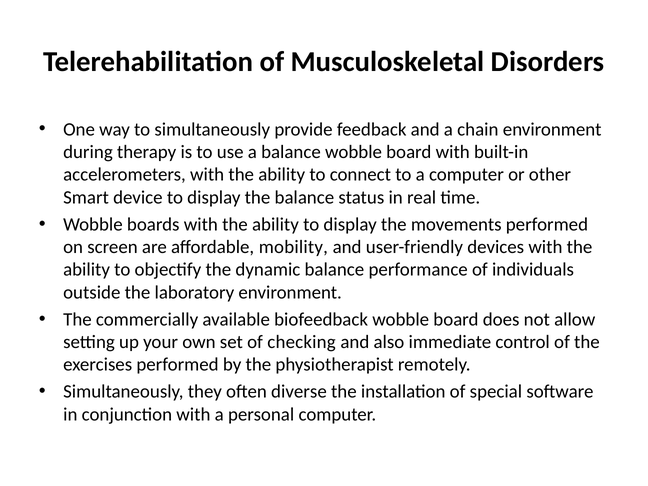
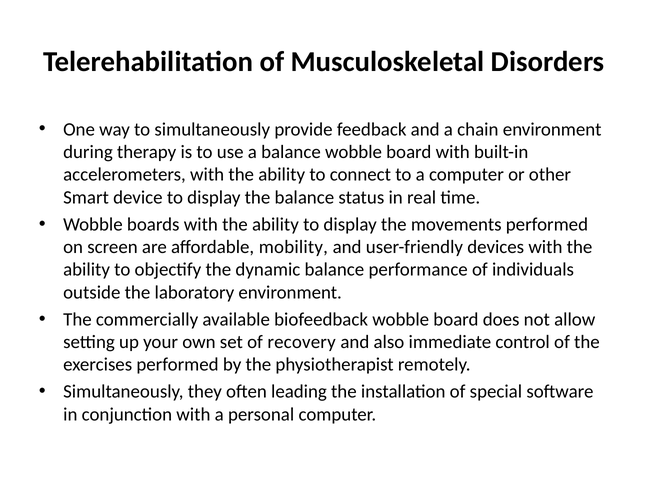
checking: checking -> recovery
diverse: diverse -> leading
